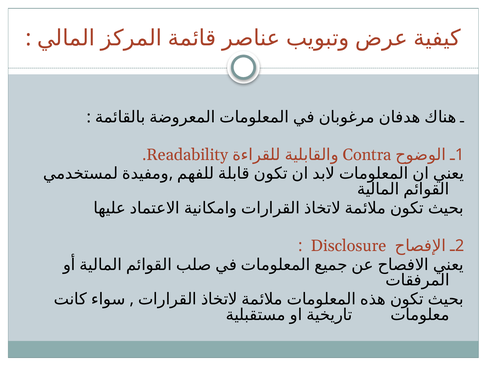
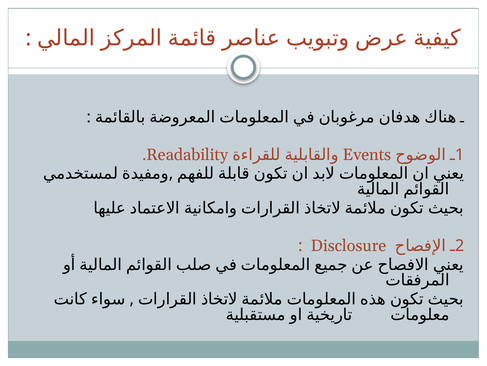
Contra: Contra -> Events
